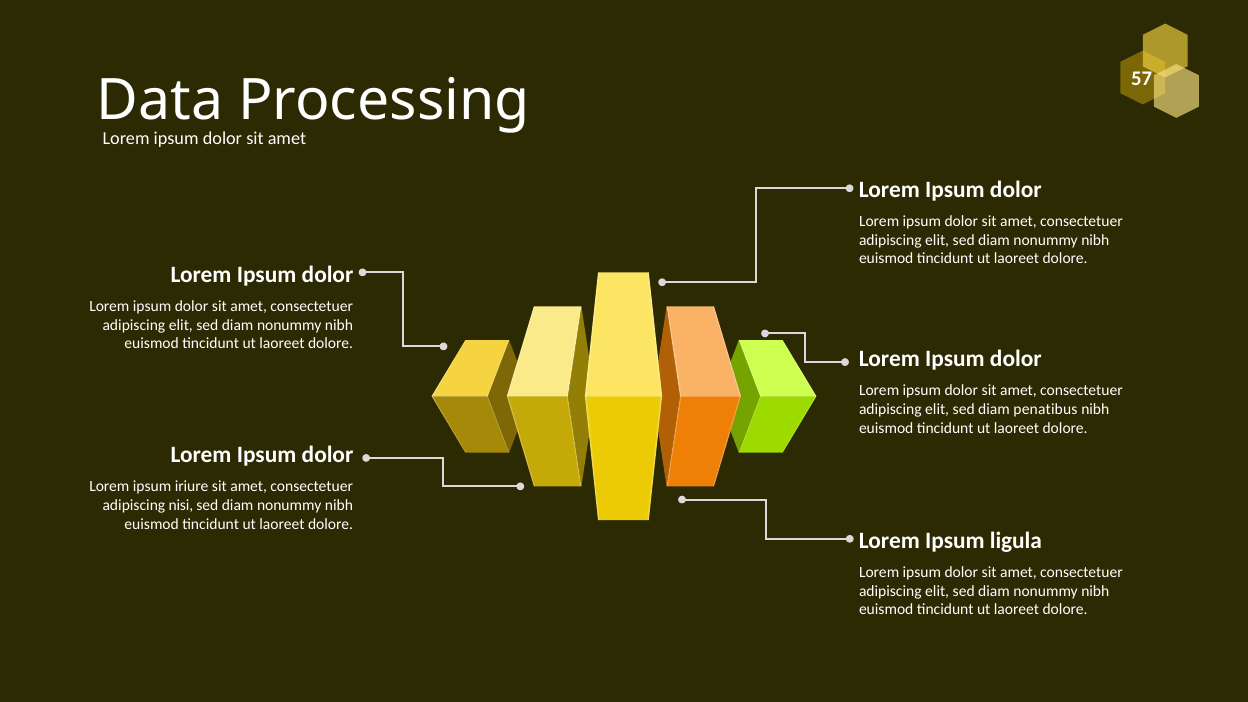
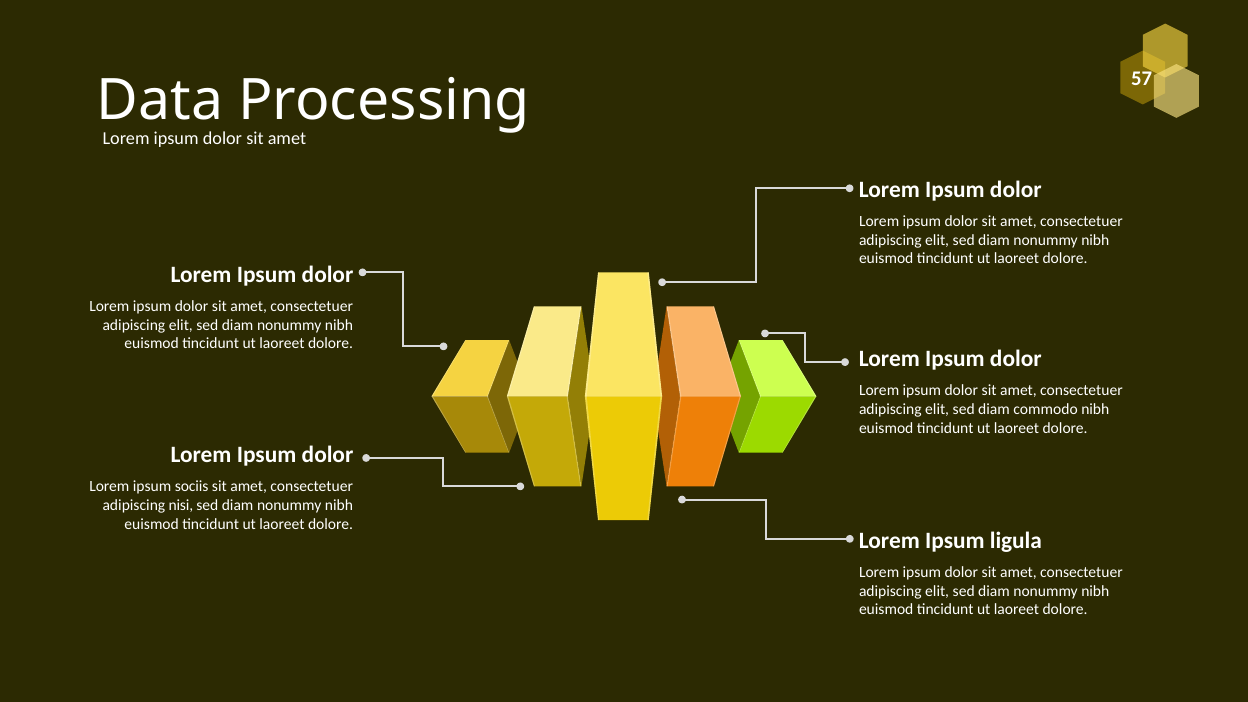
penatibus: penatibus -> commodo
iriure: iriure -> sociis
